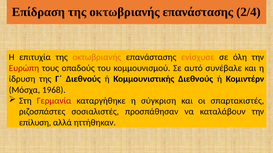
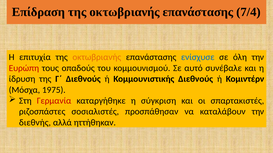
2/4: 2/4 -> 7/4
ενίσχυσε colour: orange -> blue
1968: 1968 -> 1975
επίλυση: επίλυση -> διεθνής
